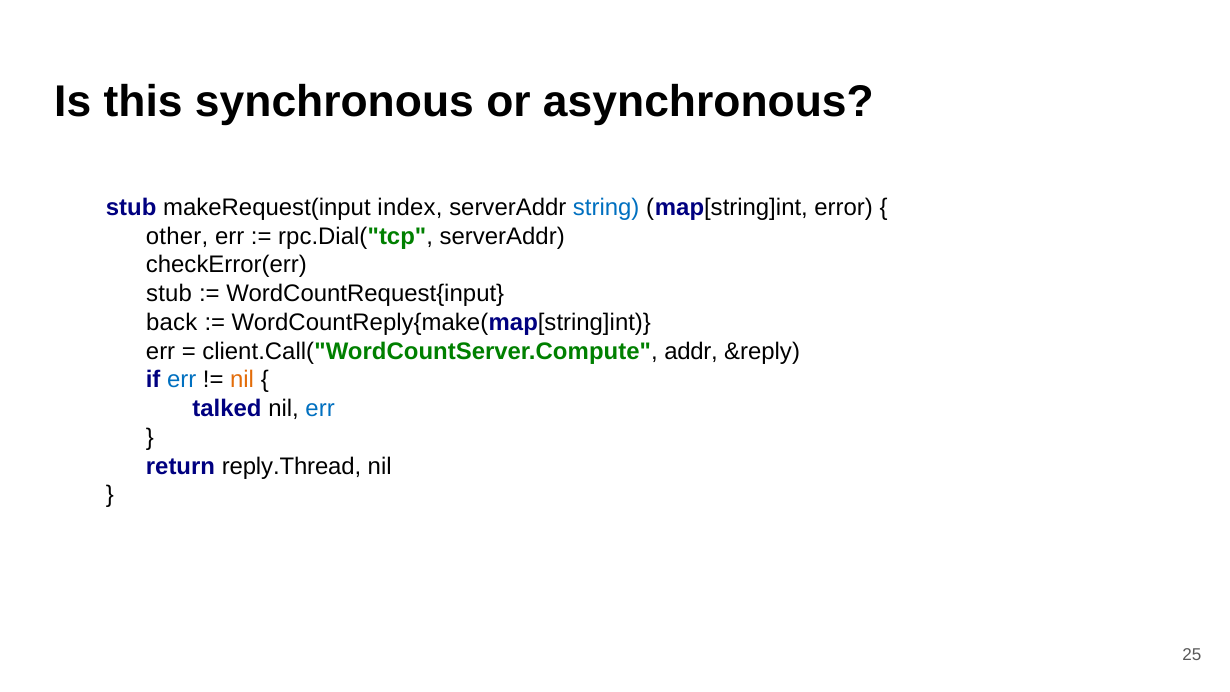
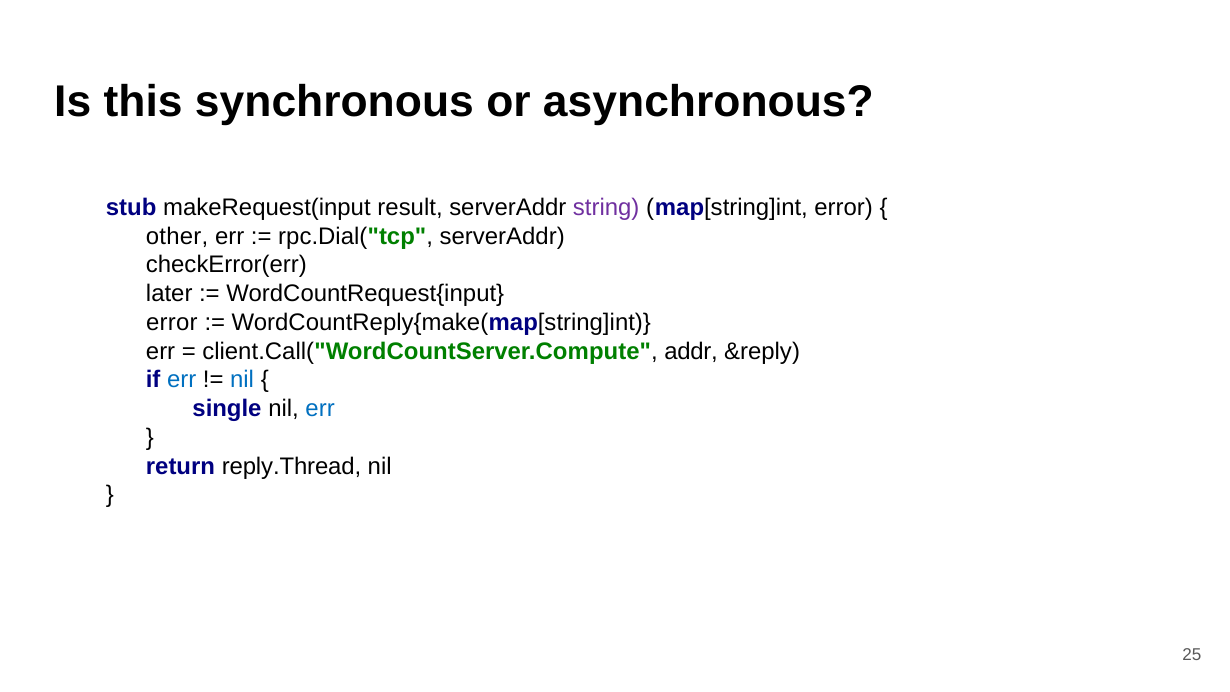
index: index -> result
string colour: blue -> purple
stub at (169, 294): stub -> later
back at (172, 322): back -> error
nil at (242, 380) colour: orange -> blue
talked: talked -> single
